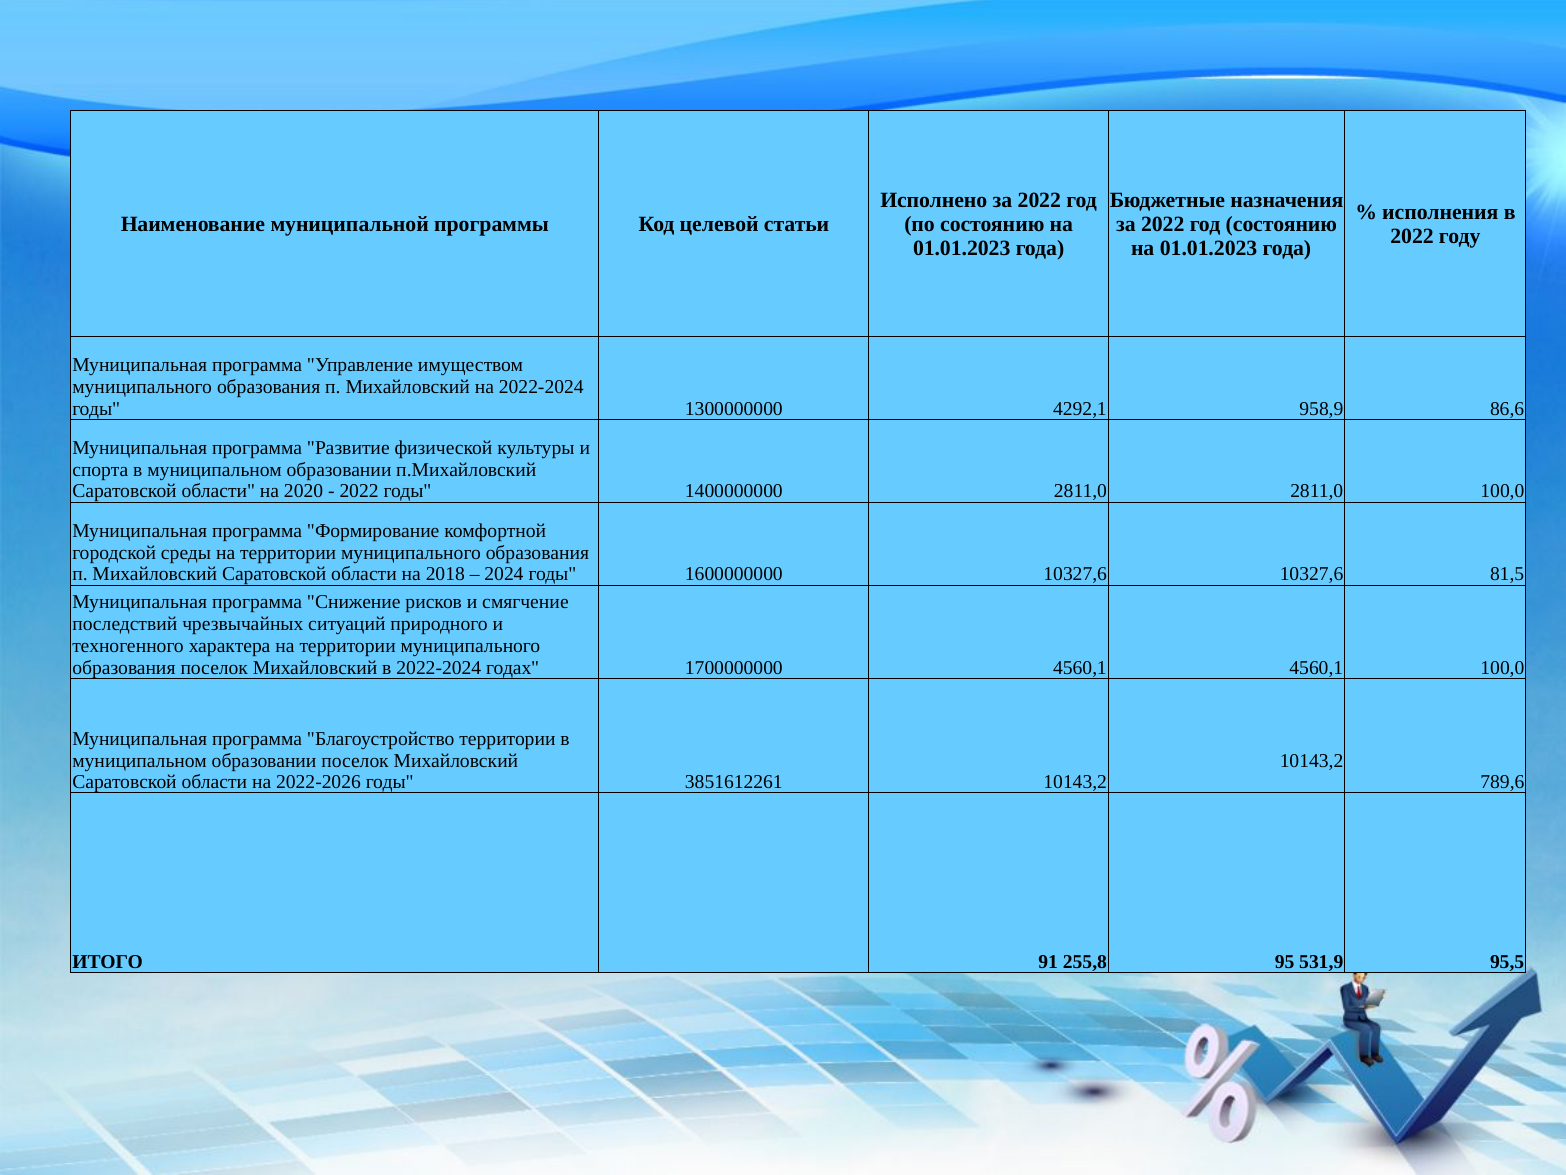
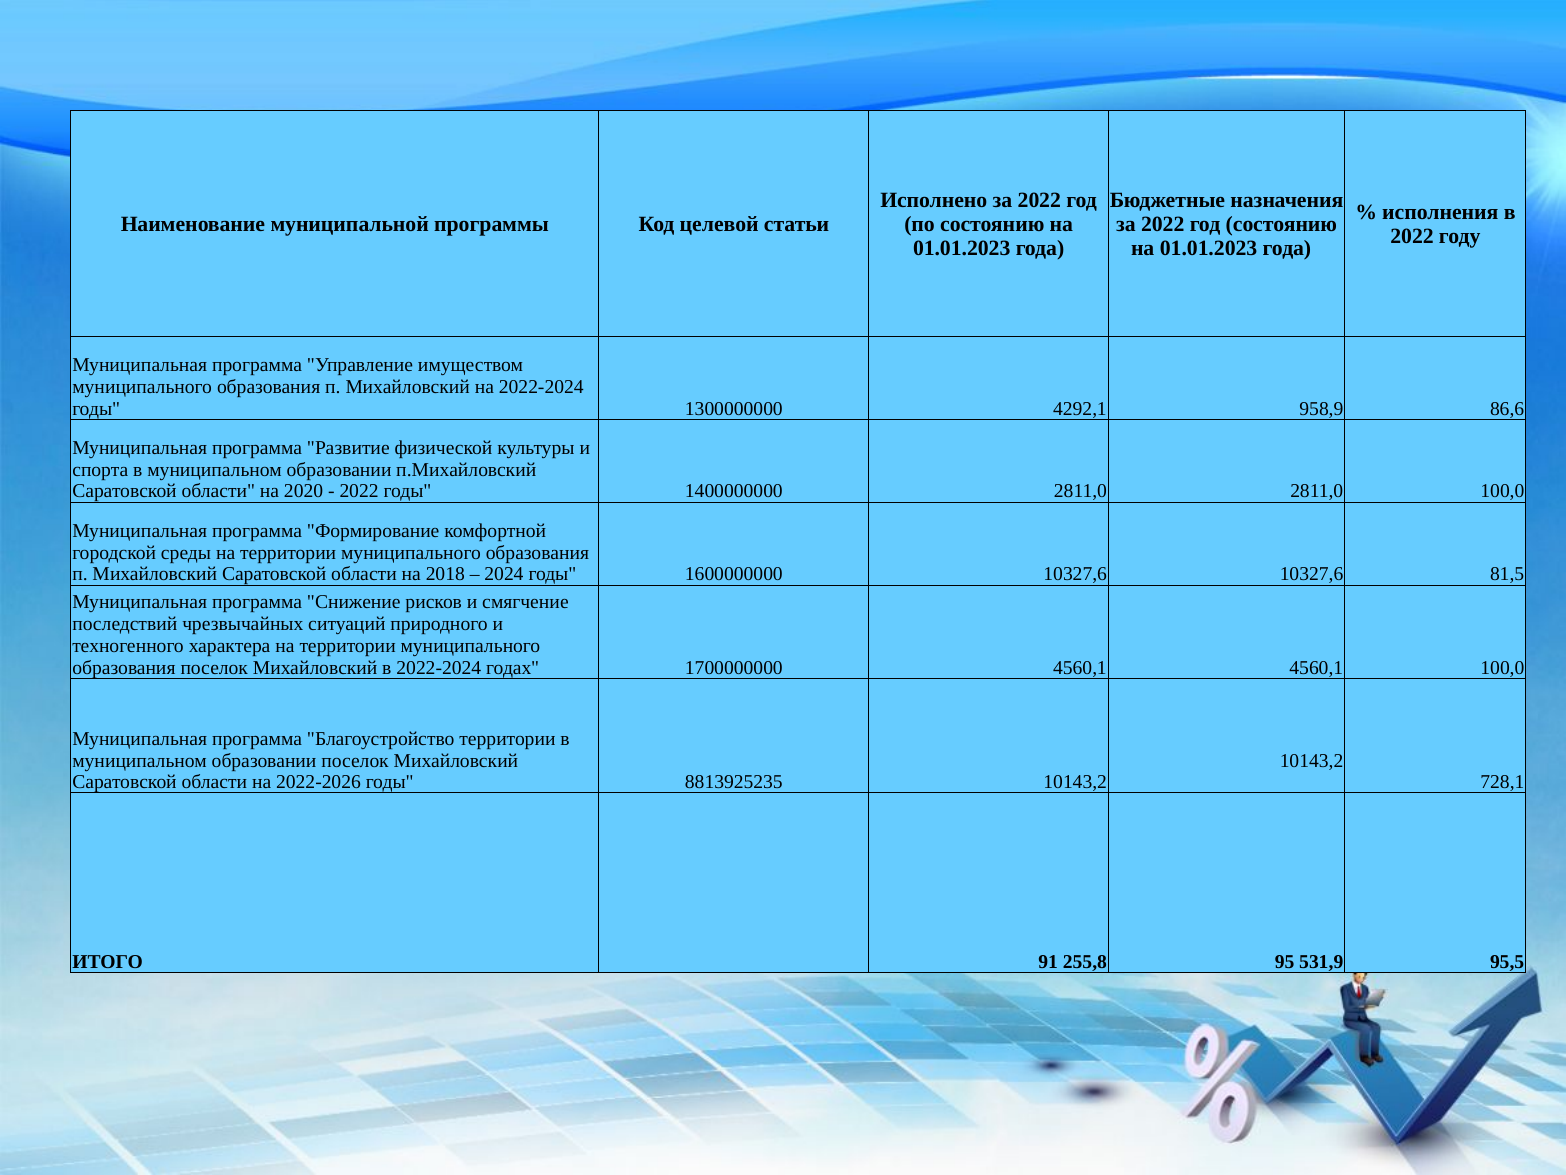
3851612261: 3851612261 -> 8813925235
789,6: 789,6 -> 728,1
